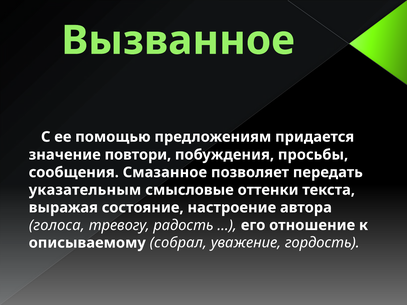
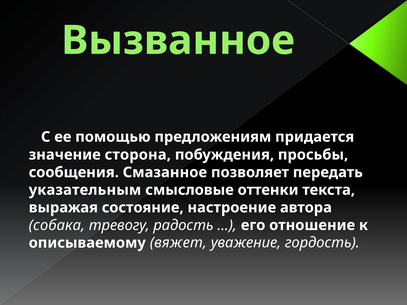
повтори: повтори -> сторона
голоса: голоса -> собака
собрал: собрал -> вяжет
